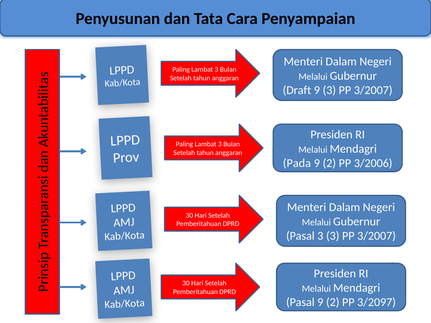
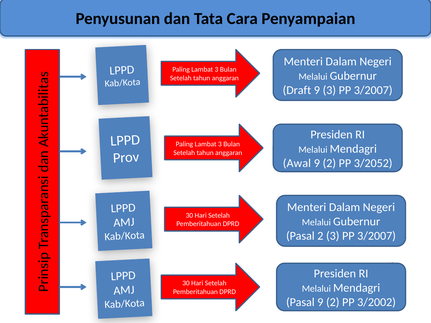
Pada: Pada -> Awal
3/2006: 3/2006 -> 3/2052
Pasal 3: 3 -> 2
3/2097: 3/2097 -> 3/2002
